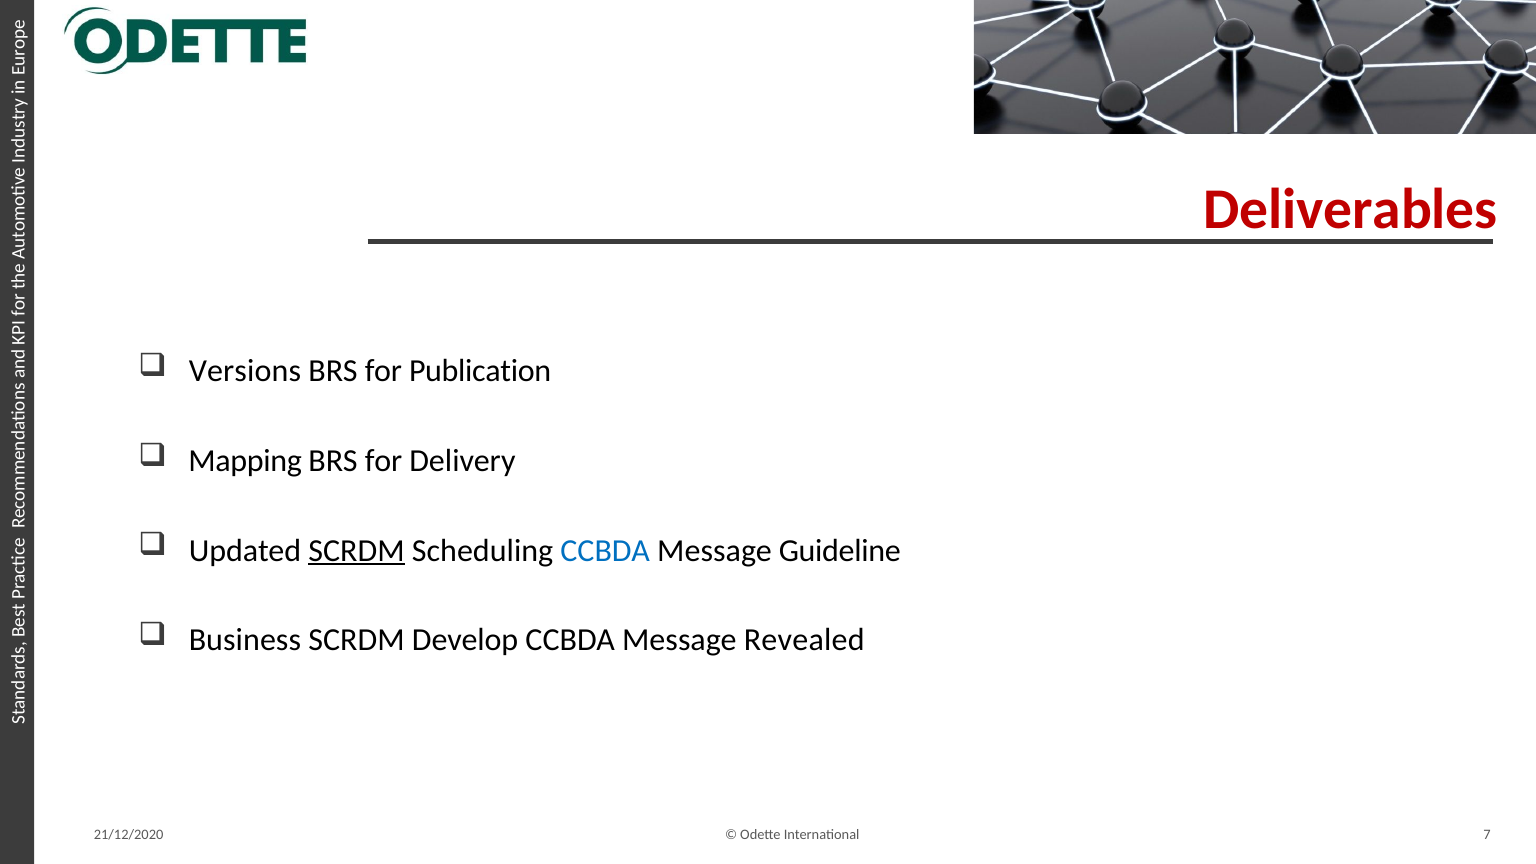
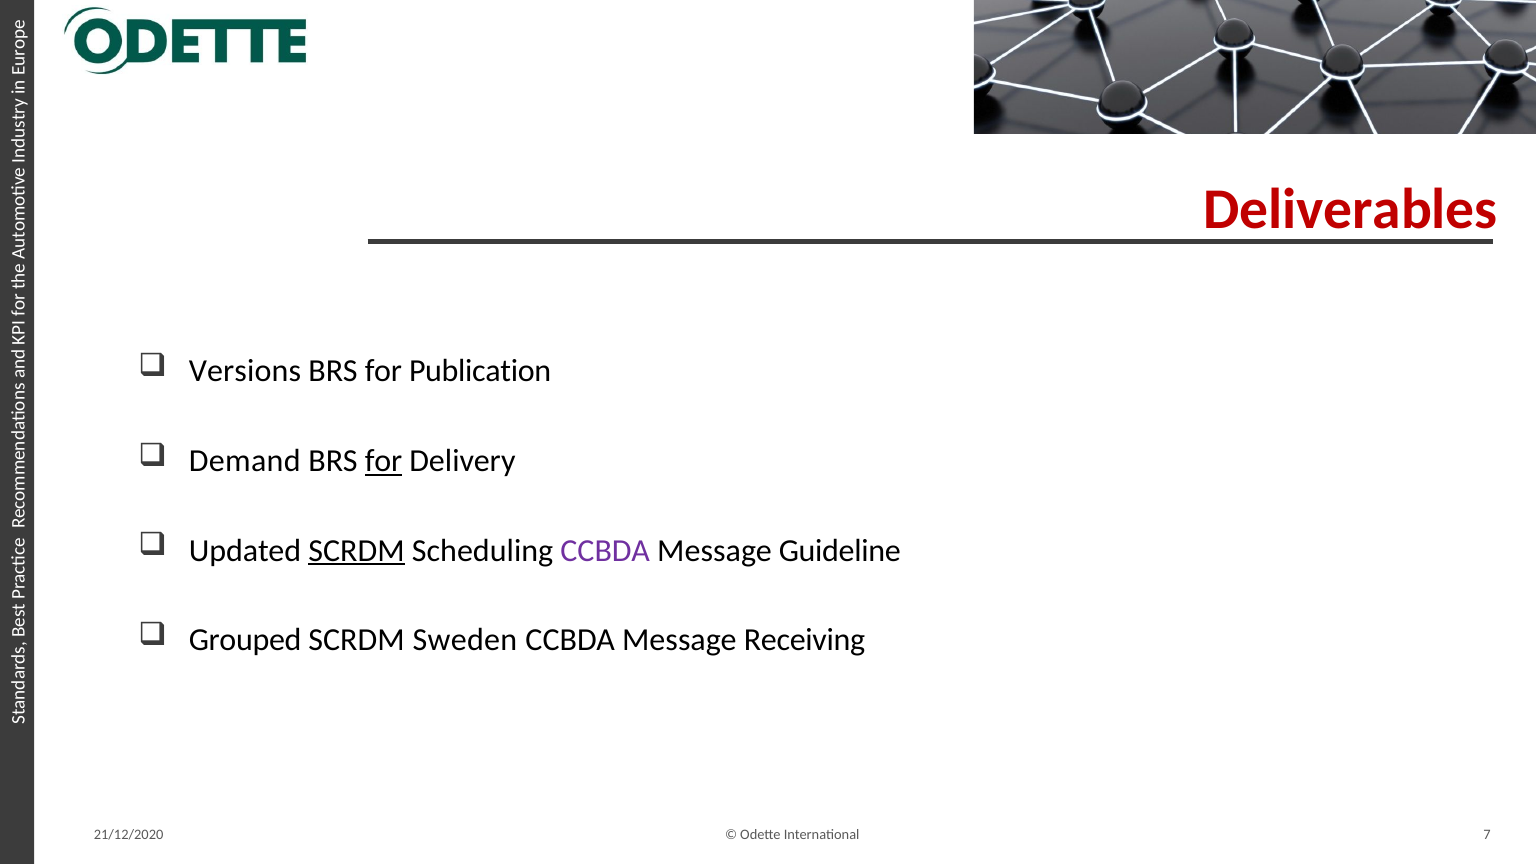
Mapping: Mapping -> Demand
for at (384, 461) underline: none -> present
CCBDA at (605, 551) colour: blue -> purple
Business: Business -> Grouped
Develop: Develop -> Sweden
Revealed: Revealed -> Receiving
